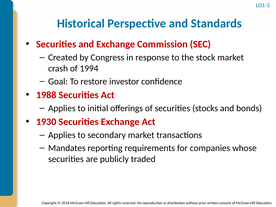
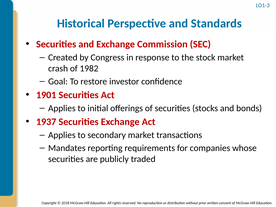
1994: 1994 -> 1982
1988: 1988 -> 1901
1930: 1930 -> 1937
